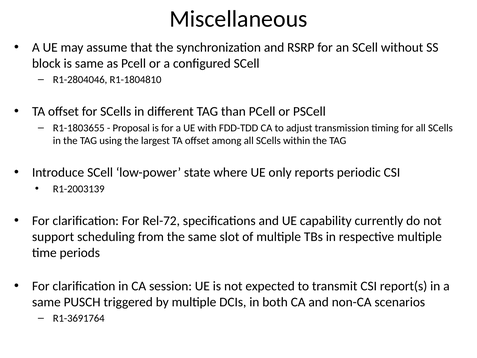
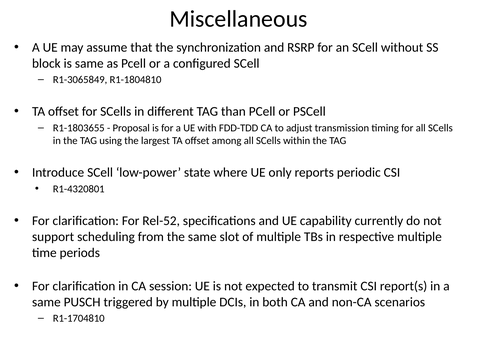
R1-2804046: R1-2804046 -> R1-3065849
R1-2003139: R1-2003139 -> R1-4320801
Rel-72: Rel-72 -> Rel-52
R1-3691764: R1-3691764 -> R1-1704810
